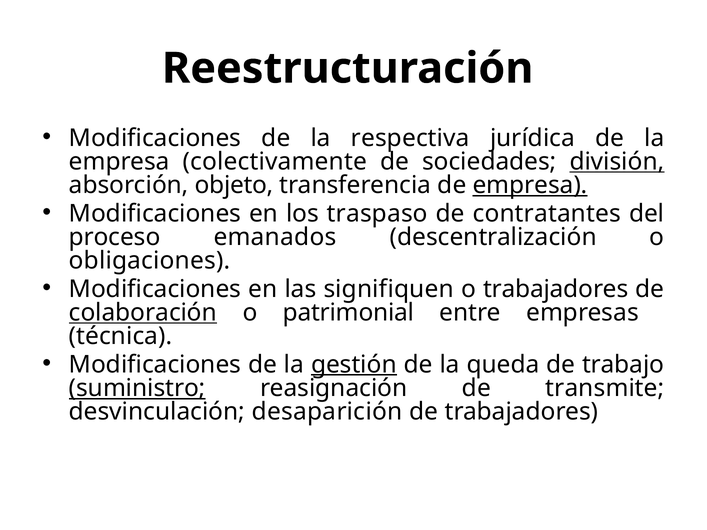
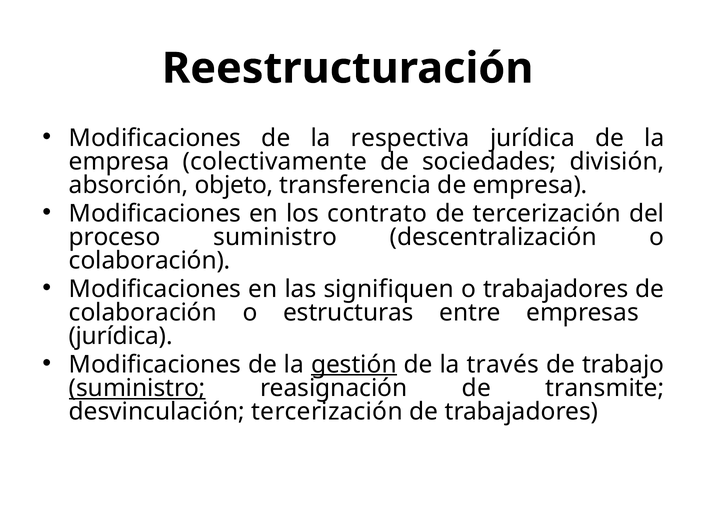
división underline: present -> none
empresa at (530, 185) underline: present -> none
traspaso: traspaso -> contrato
de contratantes: contratantes -> tercerización
proceso emanados: emanados -> suministro
obligaciones at (150, 261): obligaciones -> colaboración
colaboración at (143, 313) underline: present -> none
patrimonial: patrimonial -> estructuras
técnica at (121, 336): técnica -> jurídica
queda: queda -> través
desvinculación desaparición: desaparición -> tercerización
